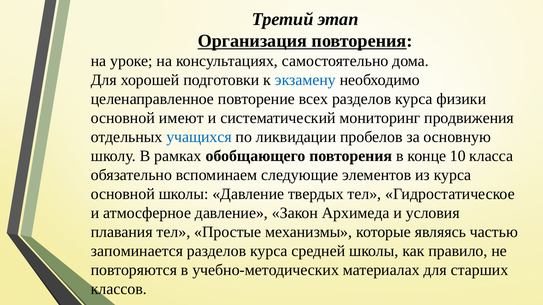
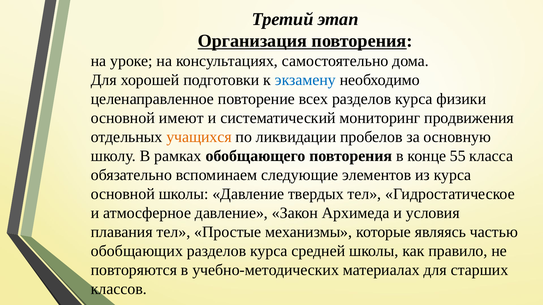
учащихся colour: blue -> orange
10: 10 -> 55
запоминается: запоминается -> обобщающих
